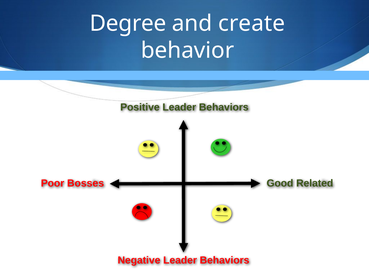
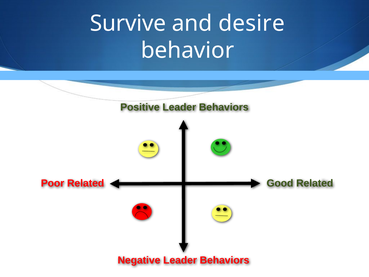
Degree: Degree -> Survive
create: create -> desire
Poor Bosses: Bosses -> Related
